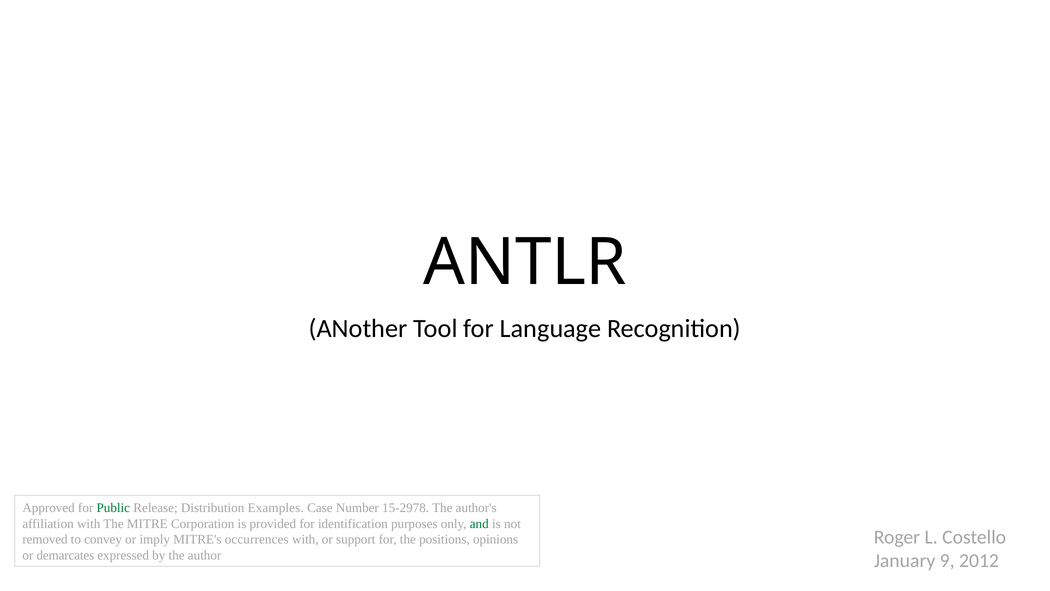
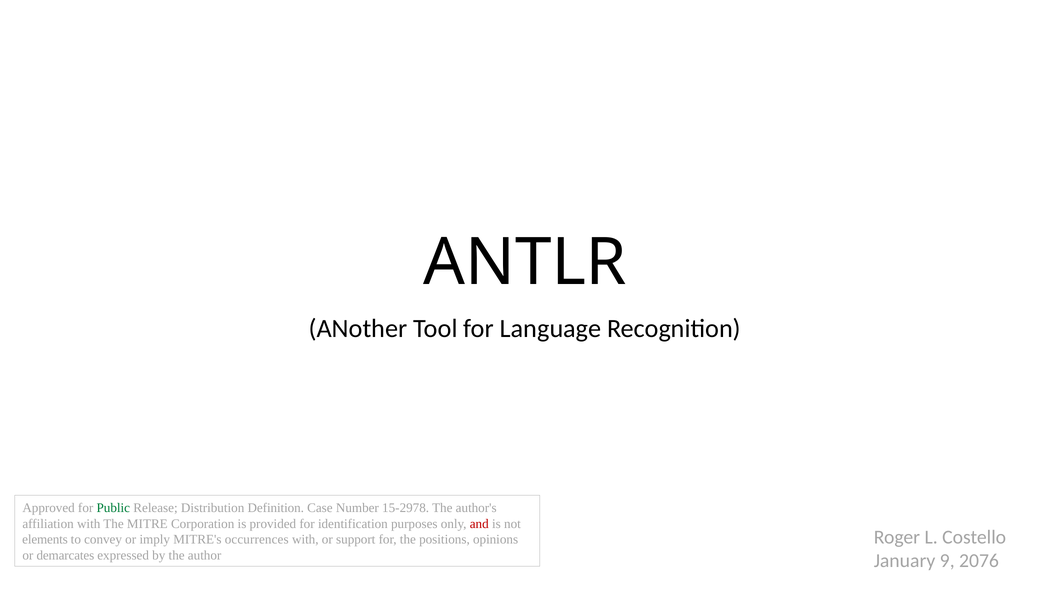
Examples: Examples -> Definition
and colour: green -> red
removed: removed -> elements
2012: 2012 -> 2076
